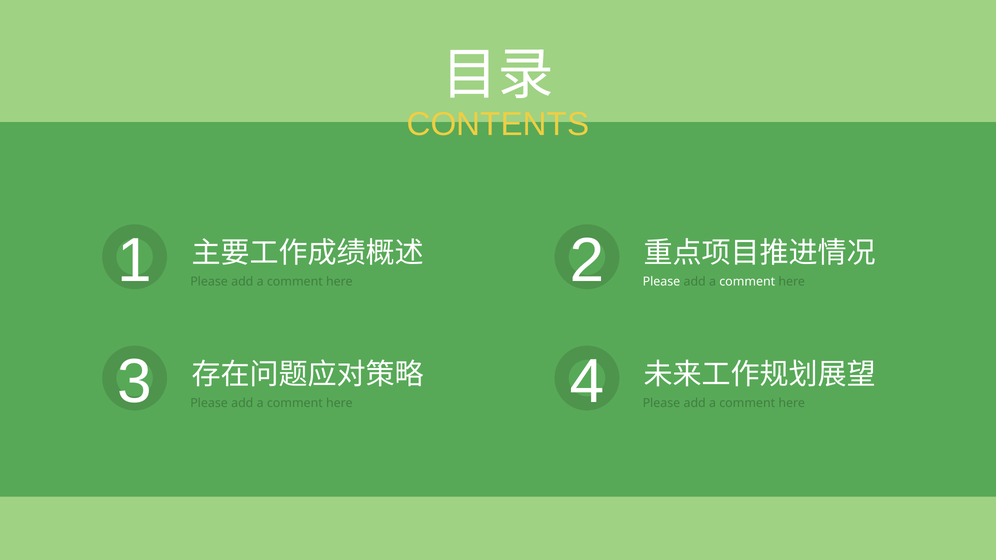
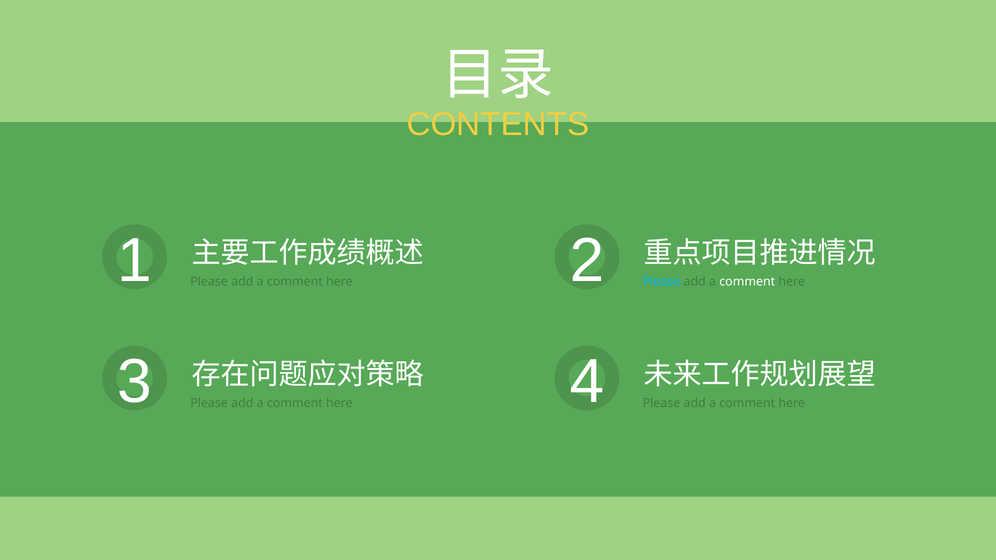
Please at (661, 282) colour: white -> light blue
